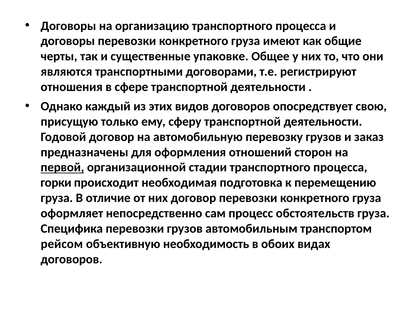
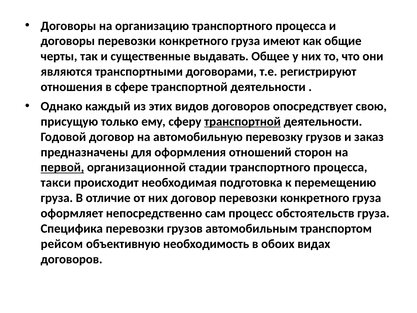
упаковке: упаковке -> выдавать
транспортной at (243, 121) underline: none -> present
горки: горки -> такси
